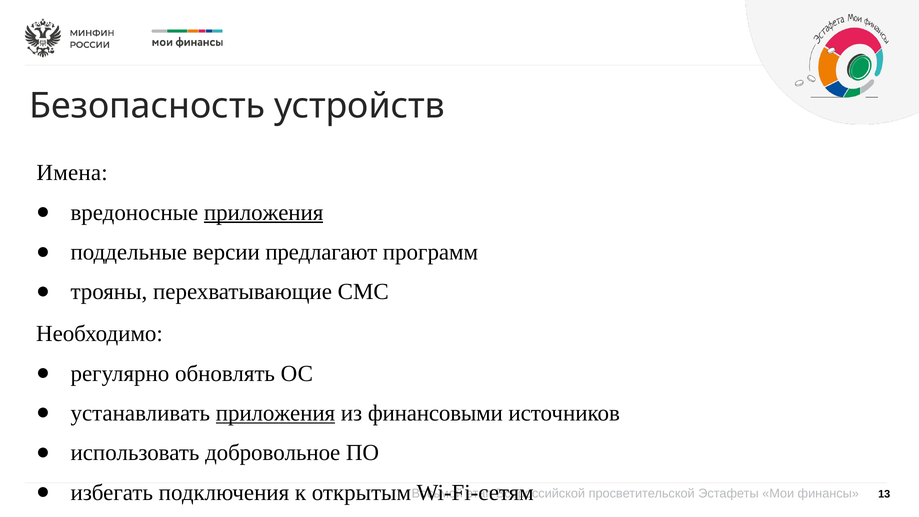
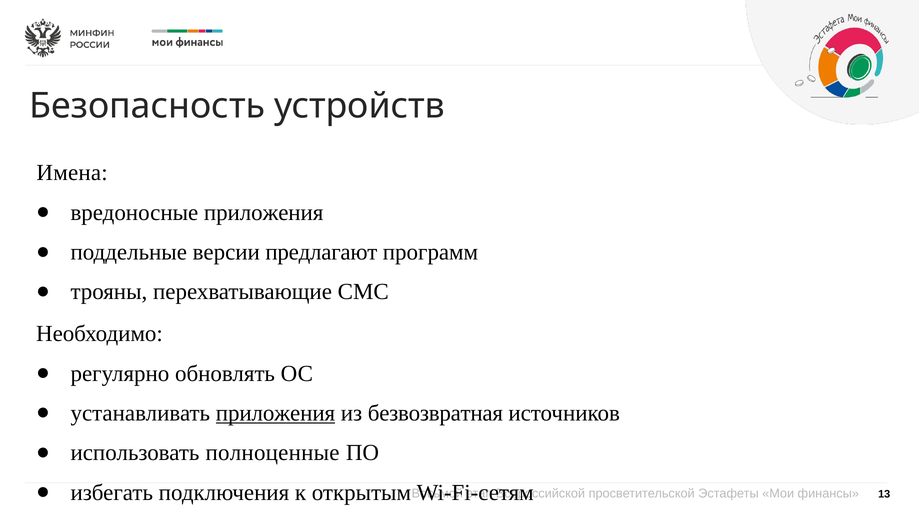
приложения at (264, 212) underline: present -> none
финансовыми: финансовыми -> безвозвратная
добровольное: добровольное -> полноценные
